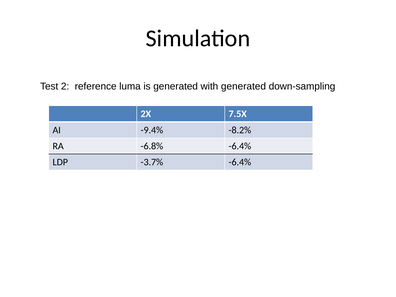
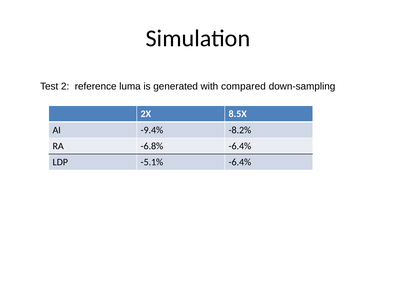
with generated: generated -> compared
7.5X: 7.5X -> 8.5X
-3.7%: -3.7% -> -5.1%
